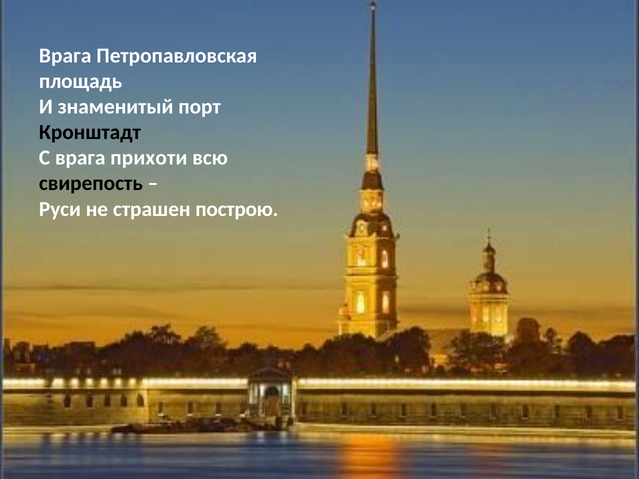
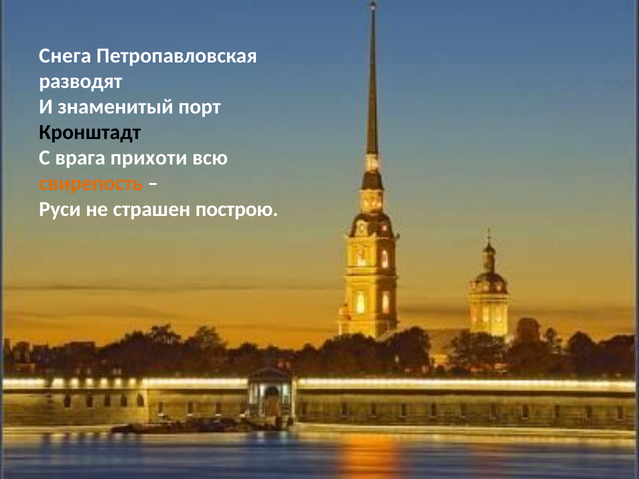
Врага at (65, 56): Врага -> Снега
площадь: площадь -> разводят
свирепость colour: black -> orange
